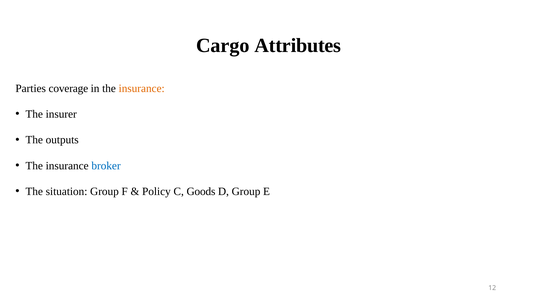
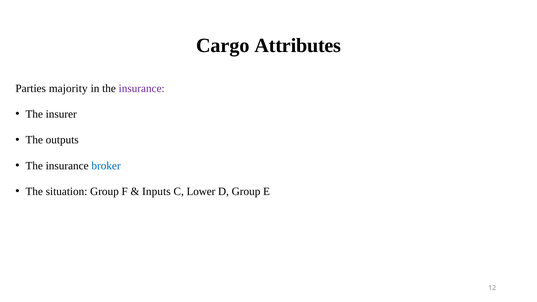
coverage: coverage -> majority
insurance at (142, 88) colour: orange -> purple
Policy: Policy -> Inputs
Goods: Goods -> Lower
